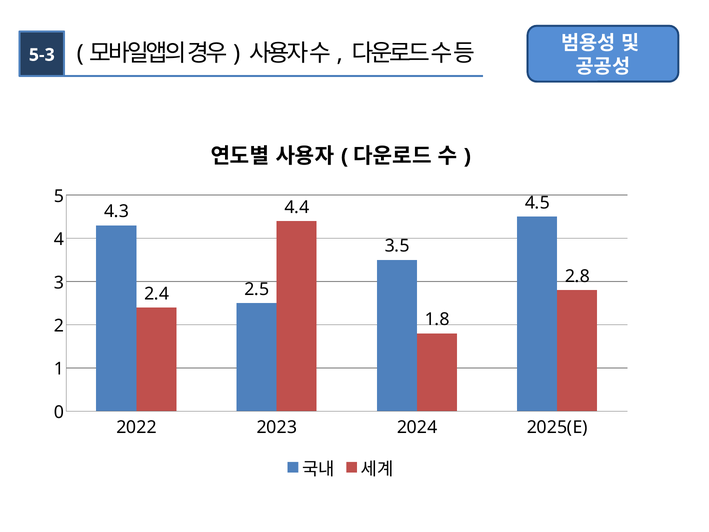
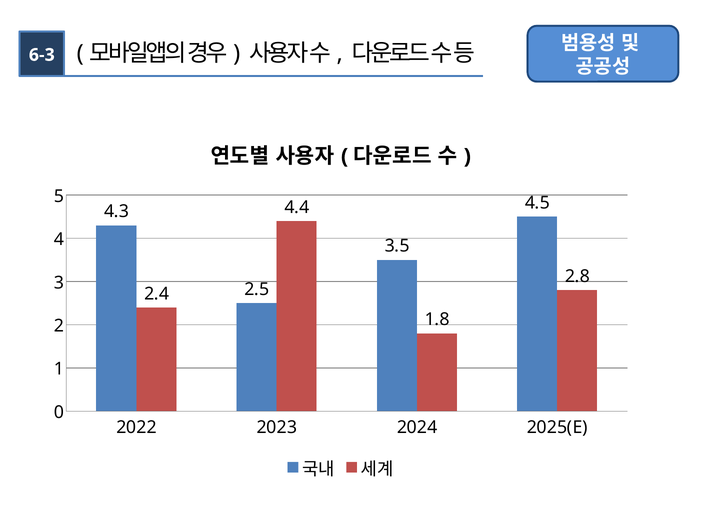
5-3: 5-3 -> 6-3
